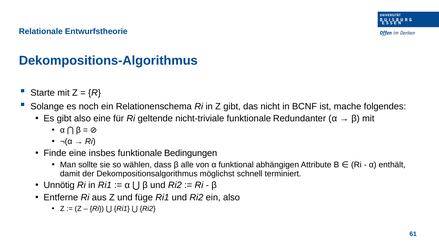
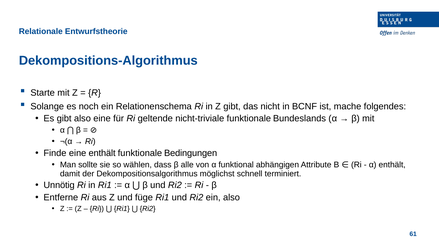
Redundanter: Redundanter -> Bundeslands
eine insbes: insbes -> enthält
